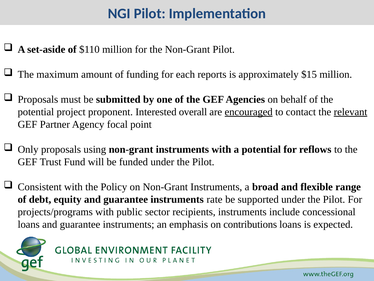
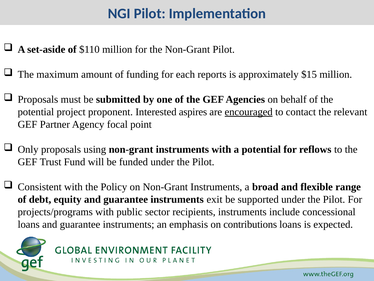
overall: overall -> aspires
relevant underline: present -> none
rate: rate -> exit
